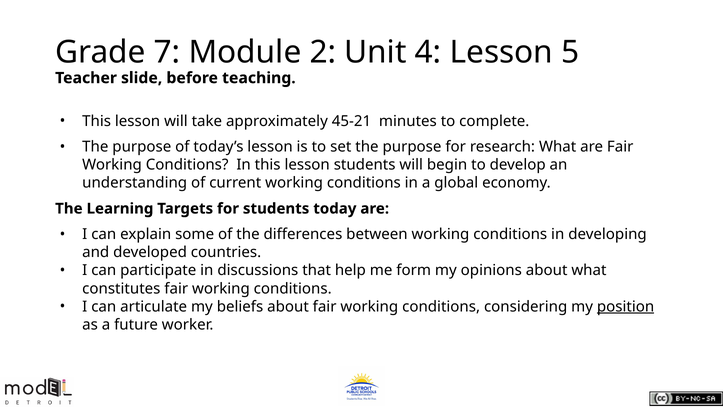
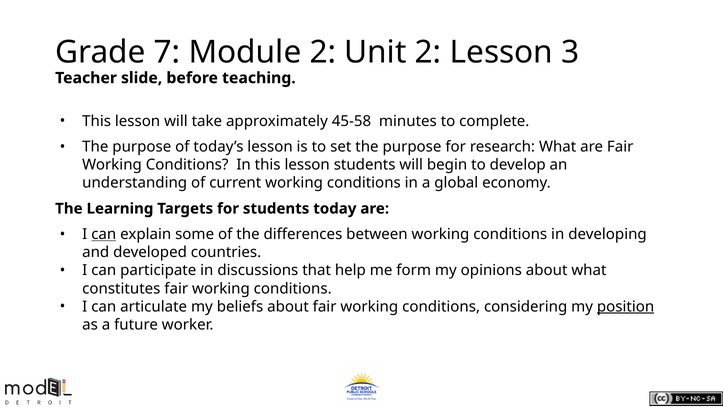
Unit 4: 4 -> 2
5: 5 -> 3
45-21: 45-21 -> 45-58
can at (104, 234) underline: none -> present
